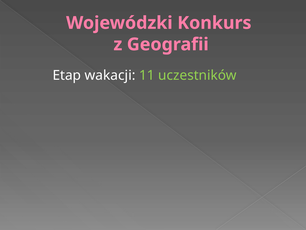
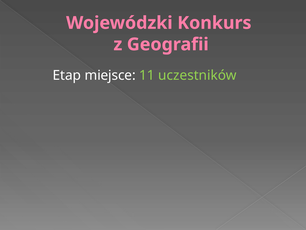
wakacji: wakacji -> miejsce
